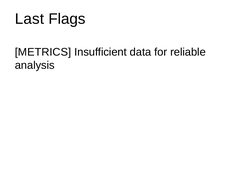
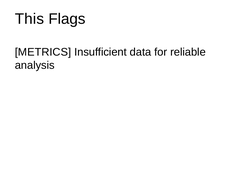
Last: Last -> This
